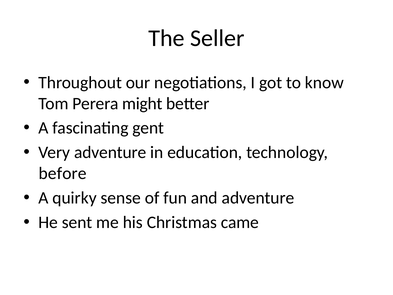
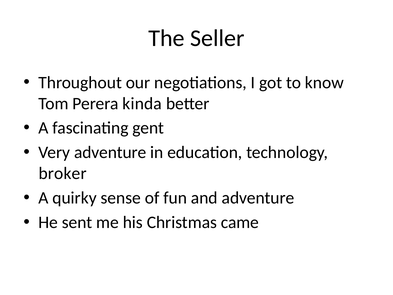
might: might -> kinda
before: before -> broker
